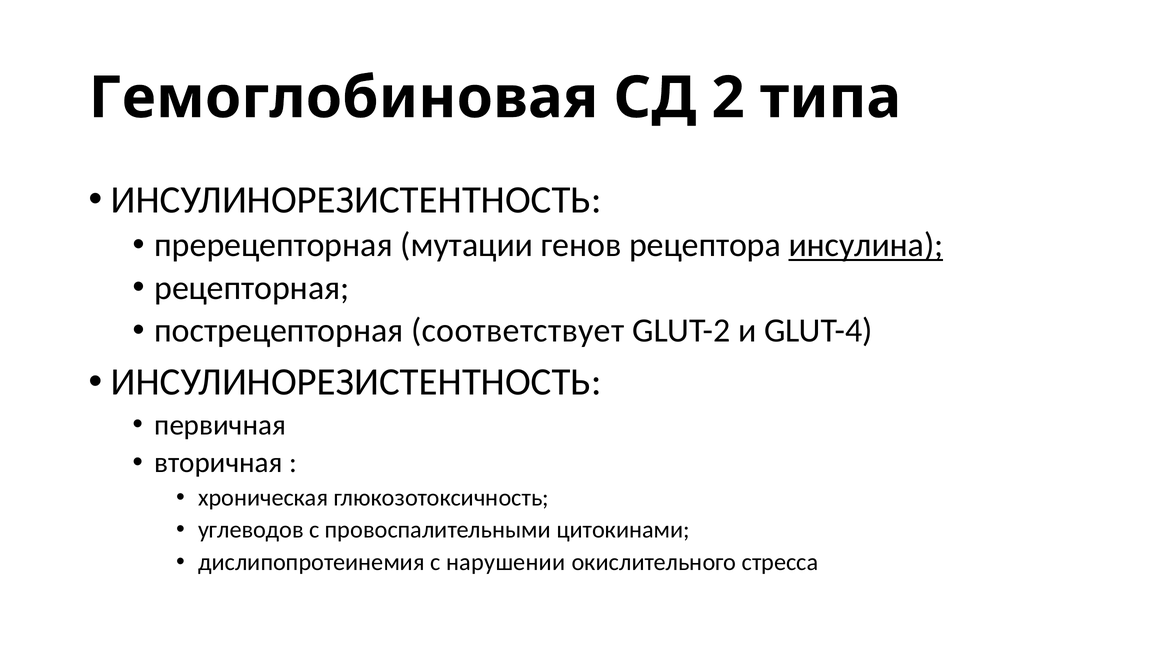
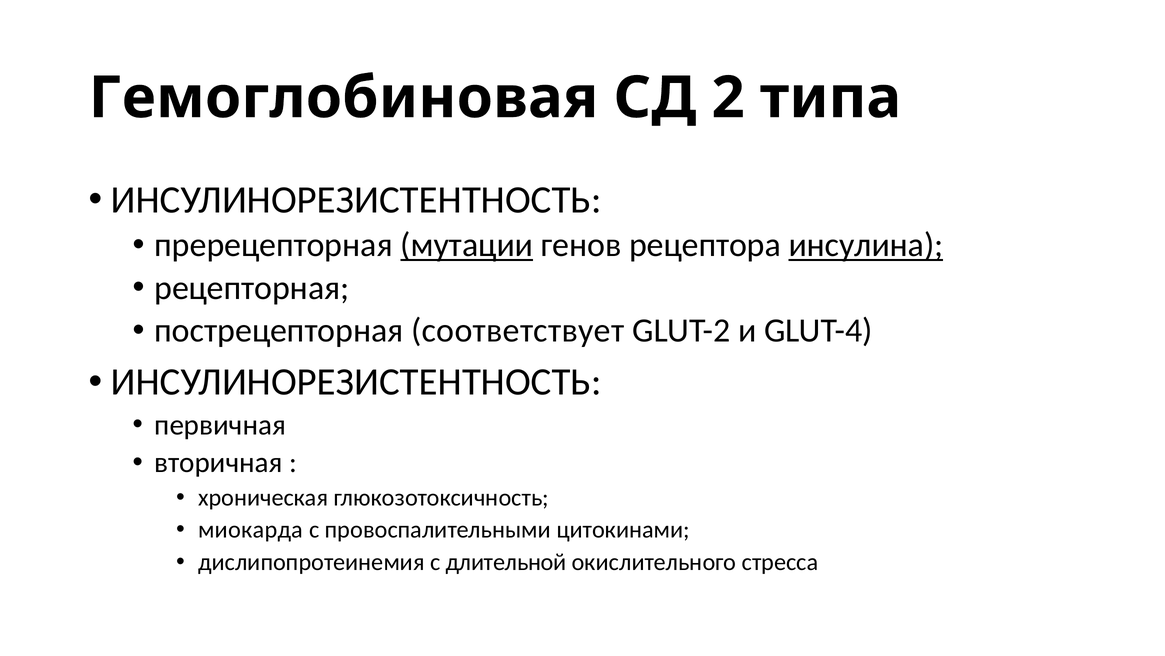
мутации underline: none -> present
углеводов: углеводов -> миокарда
нарушении: нарушении -> длительной
